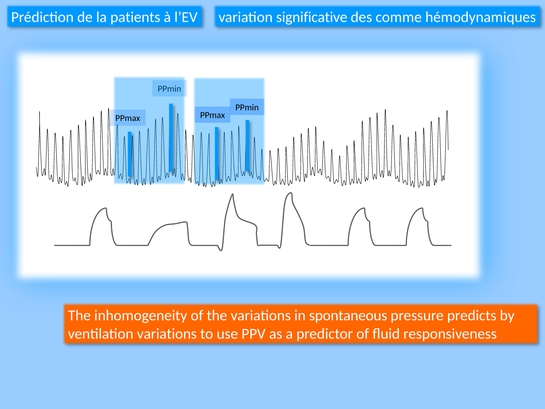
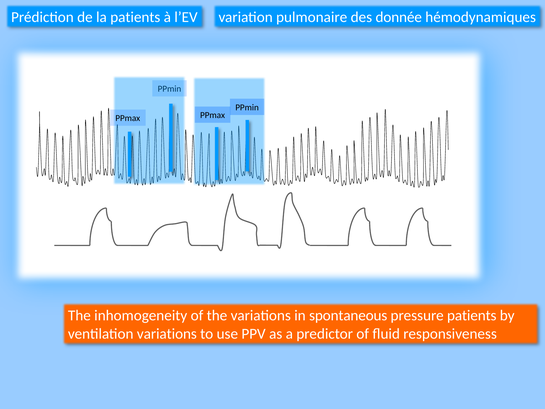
significative: significative -> pulmonaire
comme: comme -> donnée
pressure predicts: predicts -> patients
